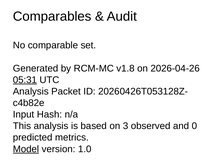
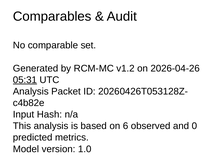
v1.8: v1.8 -> v1.2
3: 3 -> 6
Model underline: present -> none
